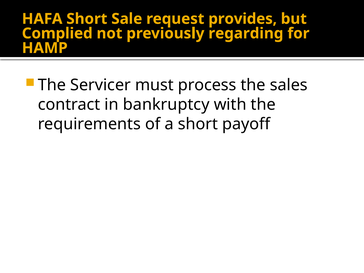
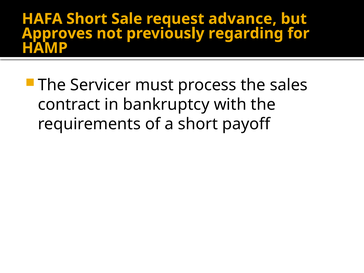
provides: provides -> advance
Complied: Complied -> Approves
